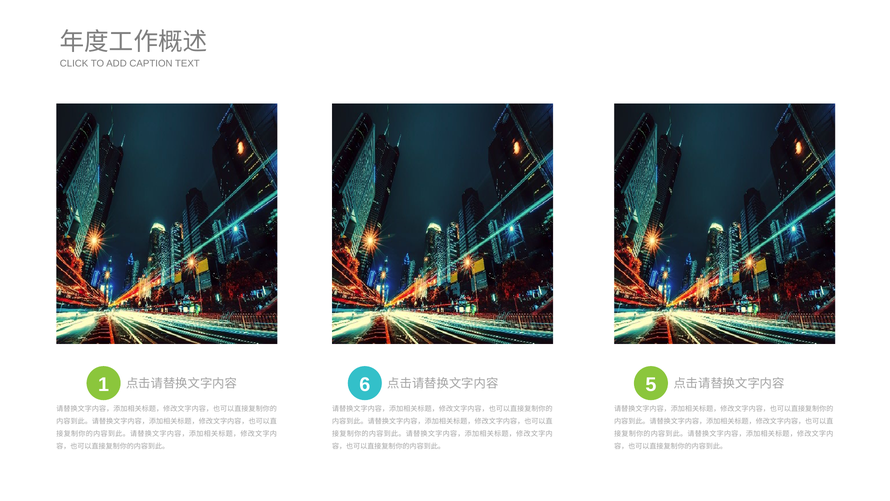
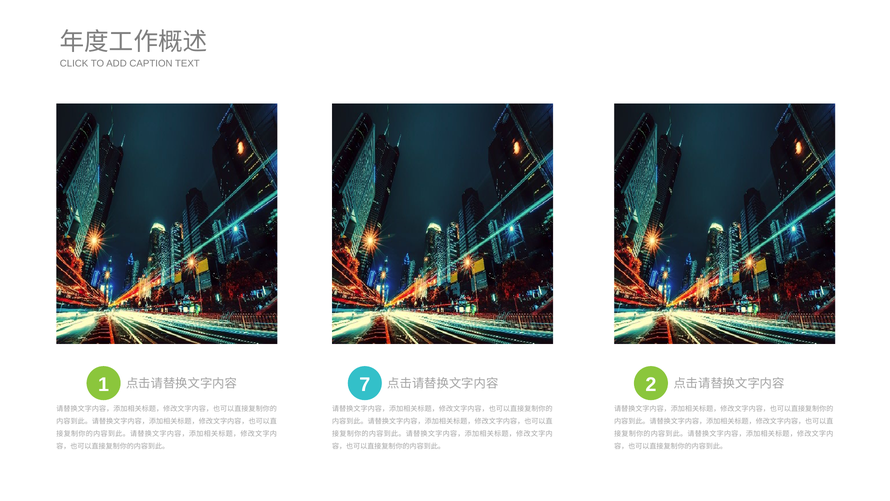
6: 6 -> 7
5: 5 -> 2
